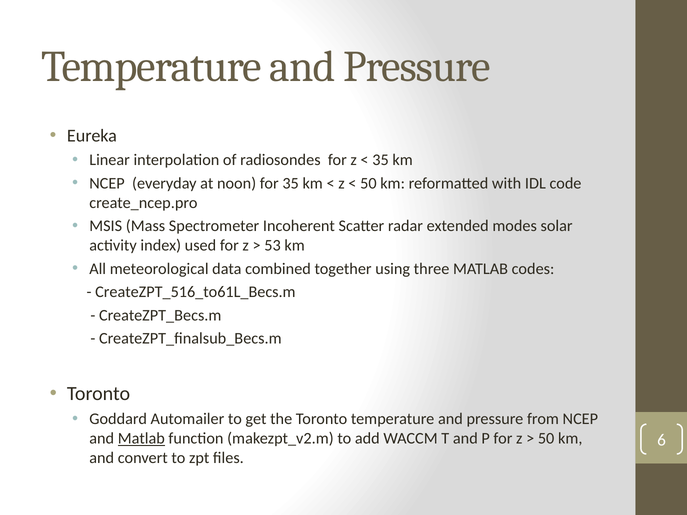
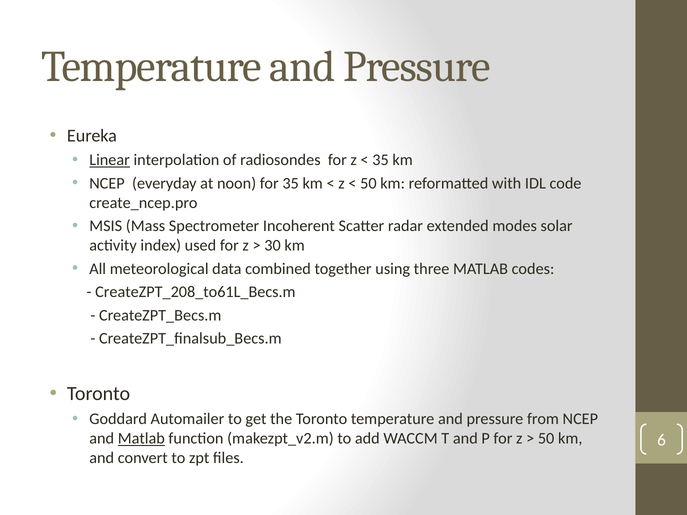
Linear underline: none -> present
53: 53 -> 30
CreateZPT_516_to61L_Becs.m: CreateZPT_516_to61L_Becs.m -> CreateZPT_208_to61L_Becs.m
